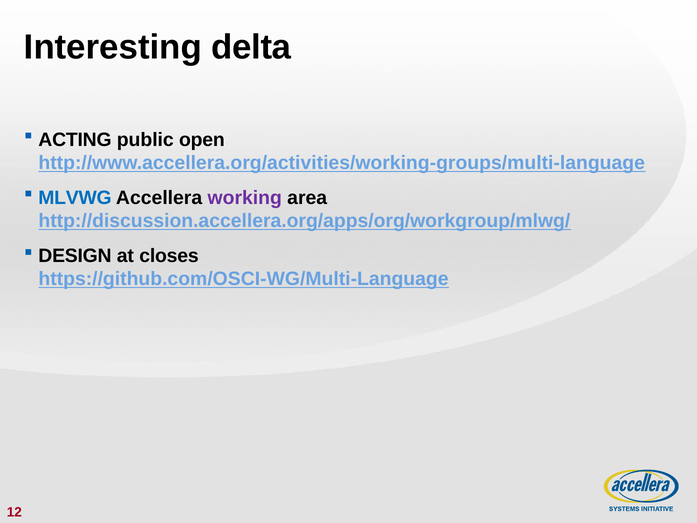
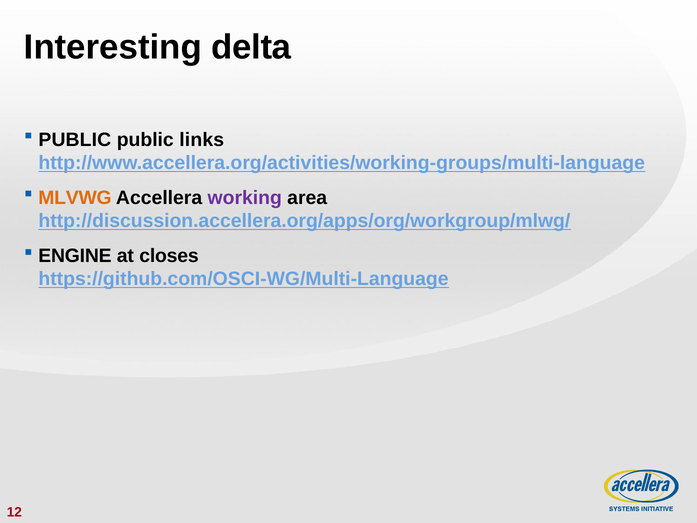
ACTING at (75, 140): ACTING -> PUBLIC
open: open -> links
MLVWG colour: blue -> orange
DESIGN: DESIGN -> ENGINE
